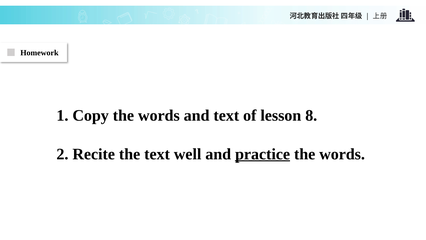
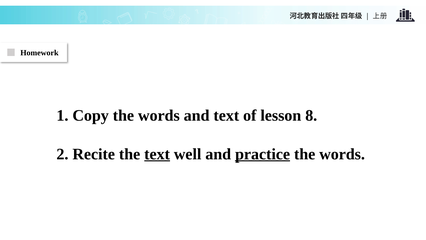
text at (157, 154) underline: none -> present
